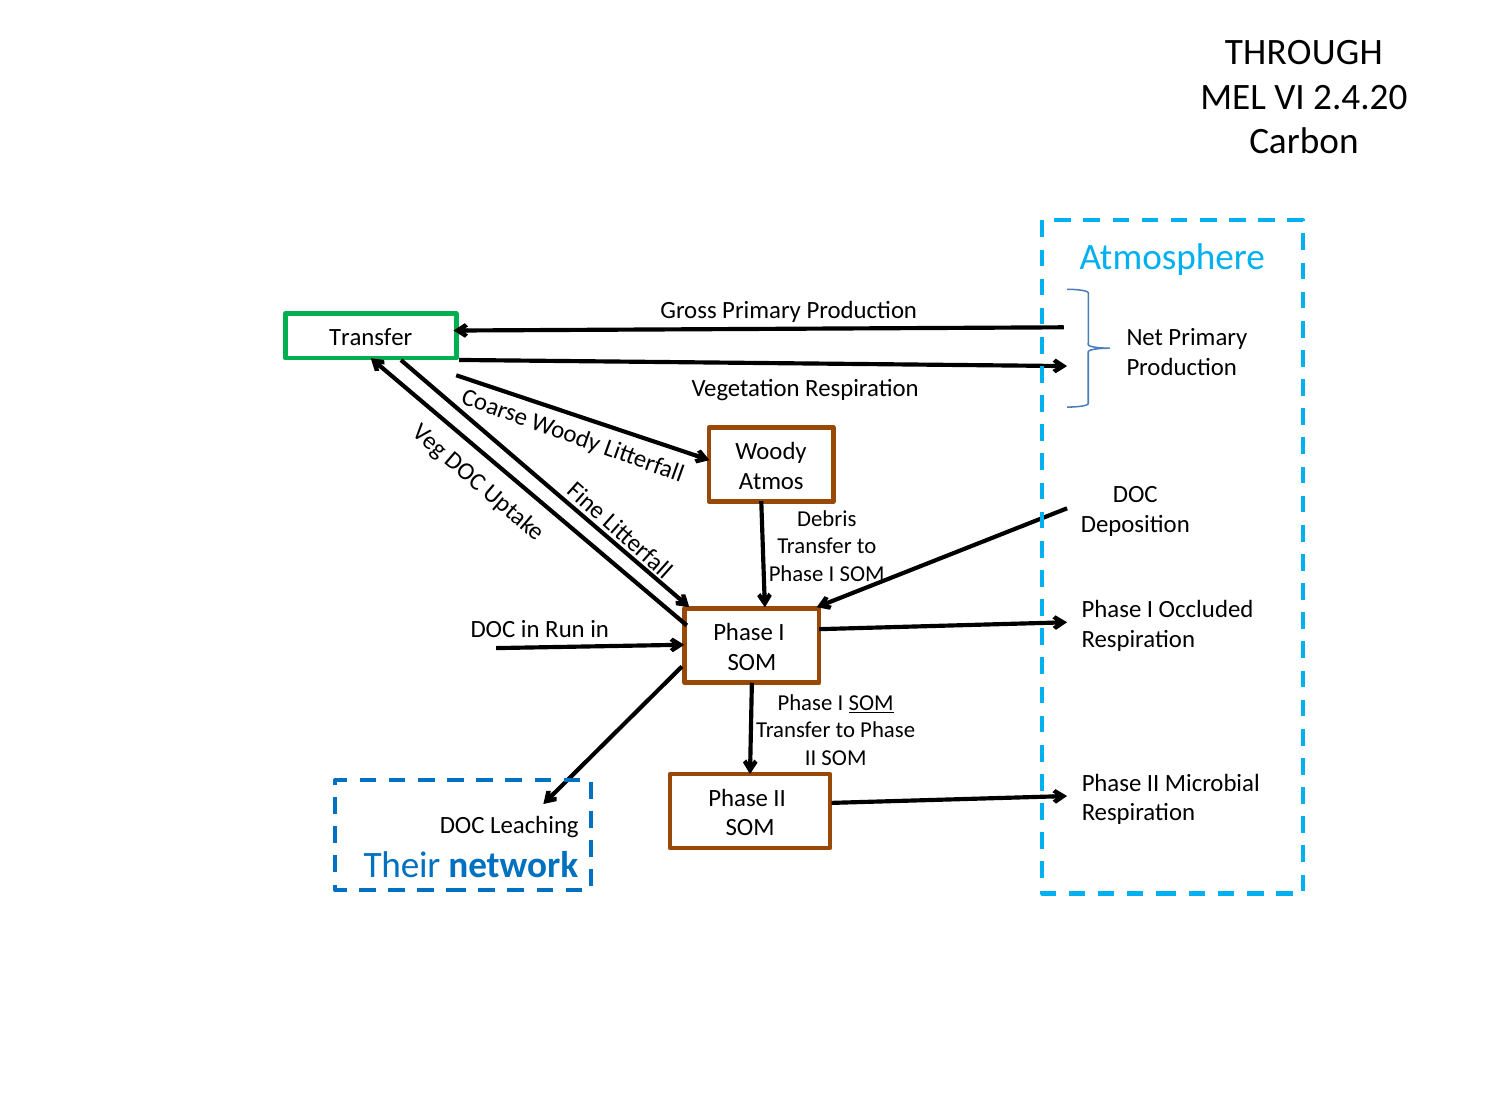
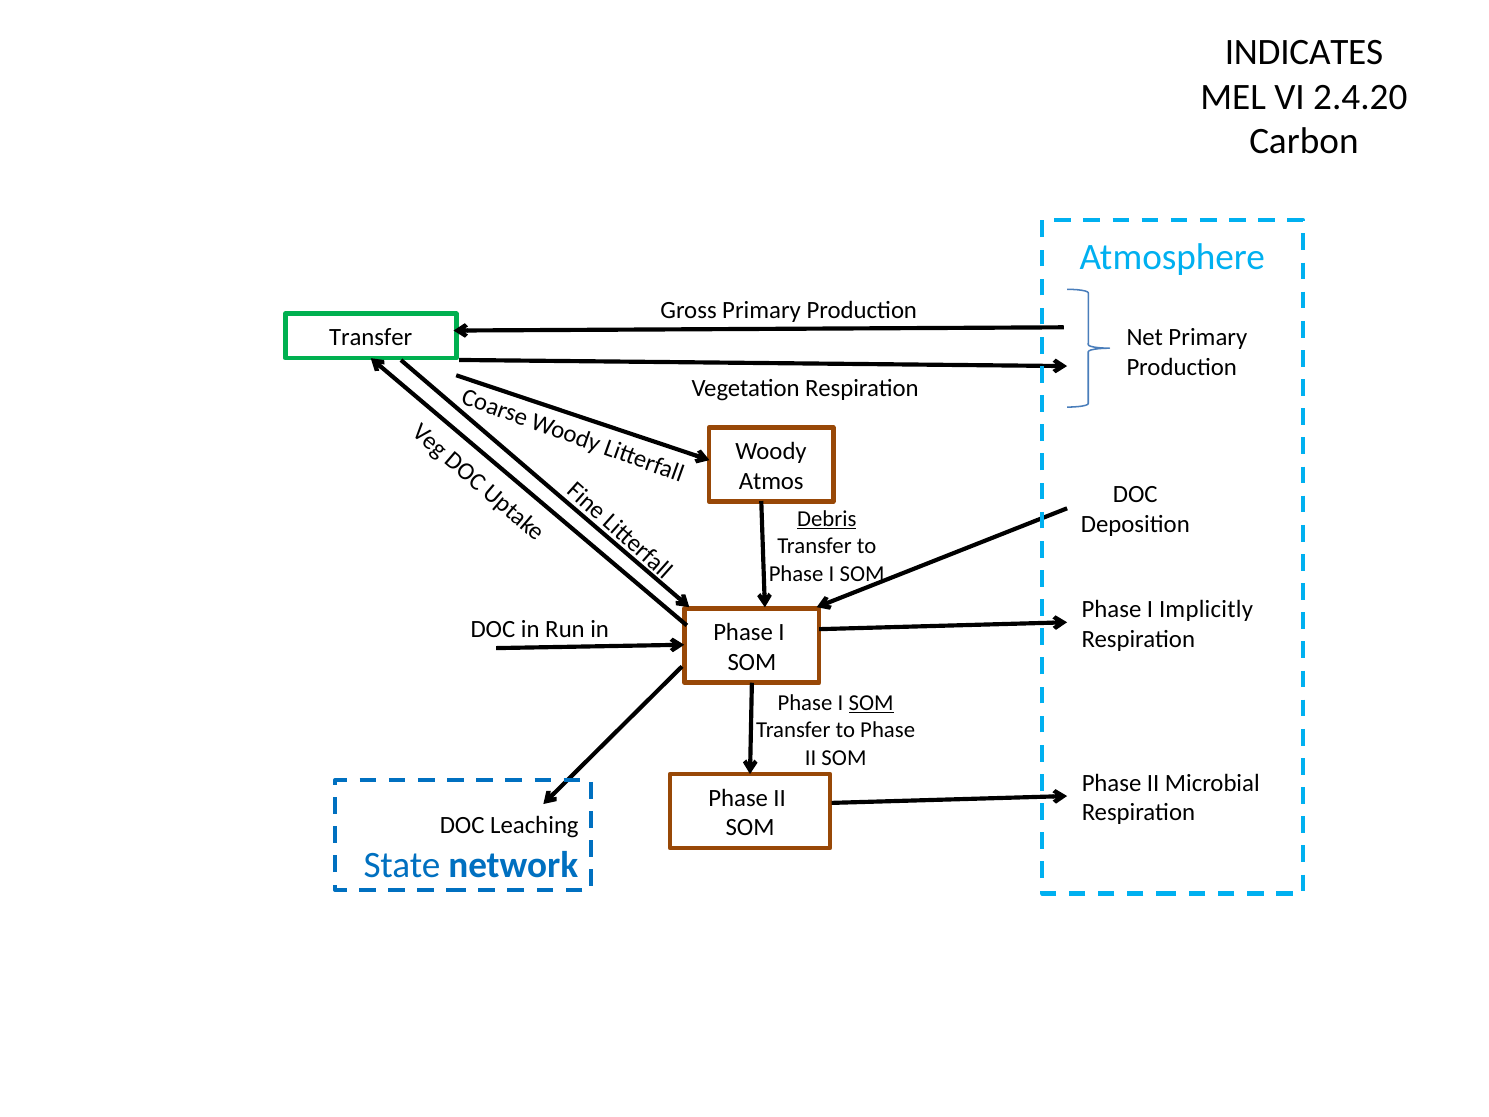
THROUGH: THROUGH -> INDICATES
Debris underline: none -> present
Occluded: Occluded -> Implicitly
Their: Their -> State
